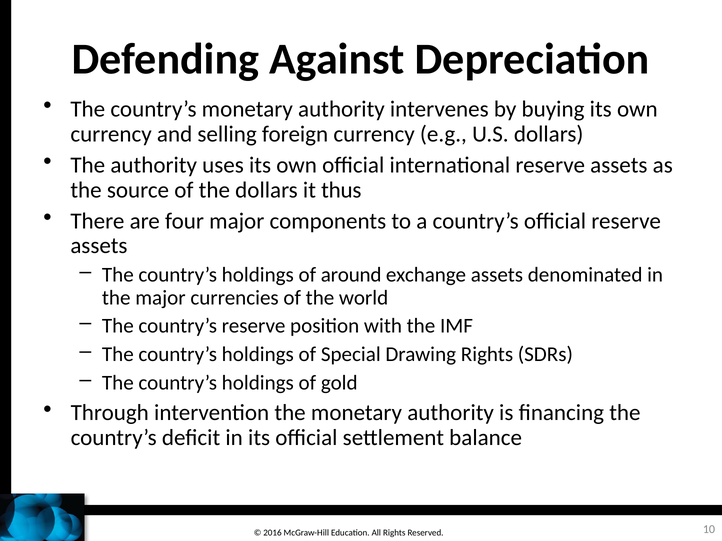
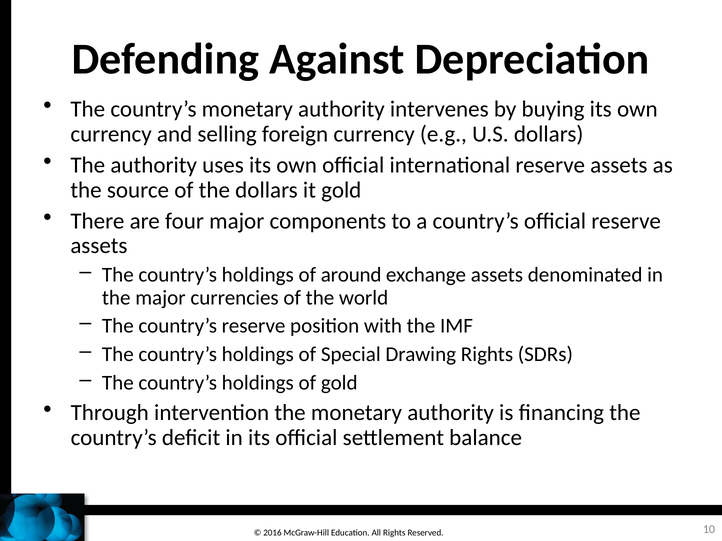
it thus: thus -> gold
